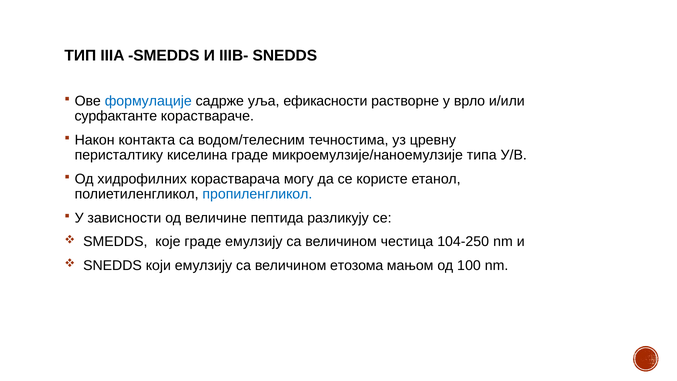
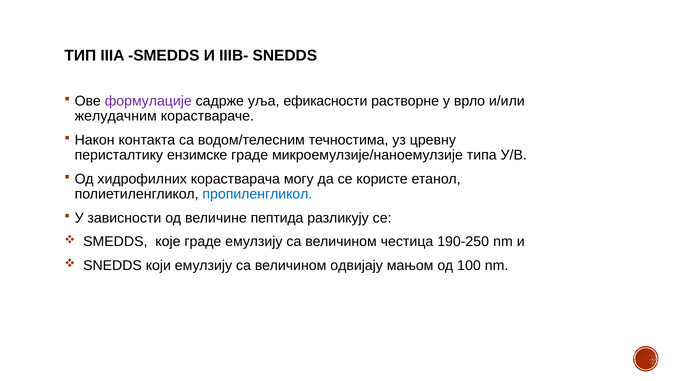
формулације colour: blue -> purple
сурфактанте: сурфактанте -> желудачним
киселина: киселина -> ензимске
104-250: 104-250 -> 190-250
етозома: етозома -> одвијају
